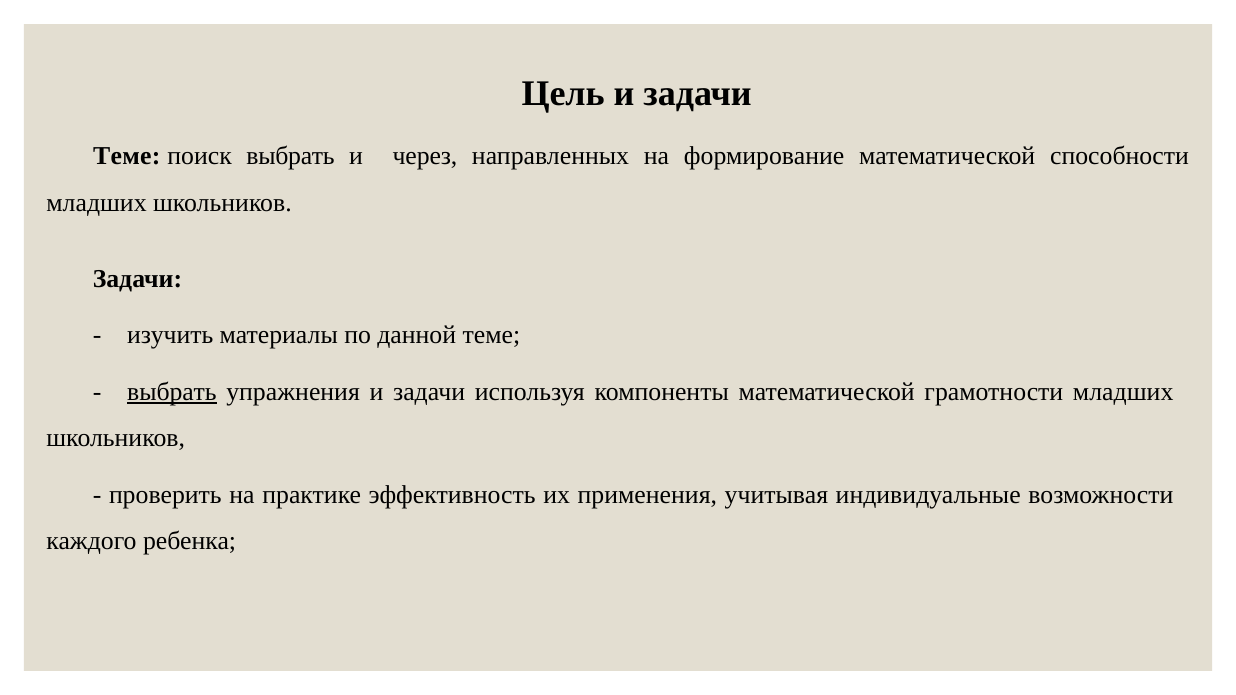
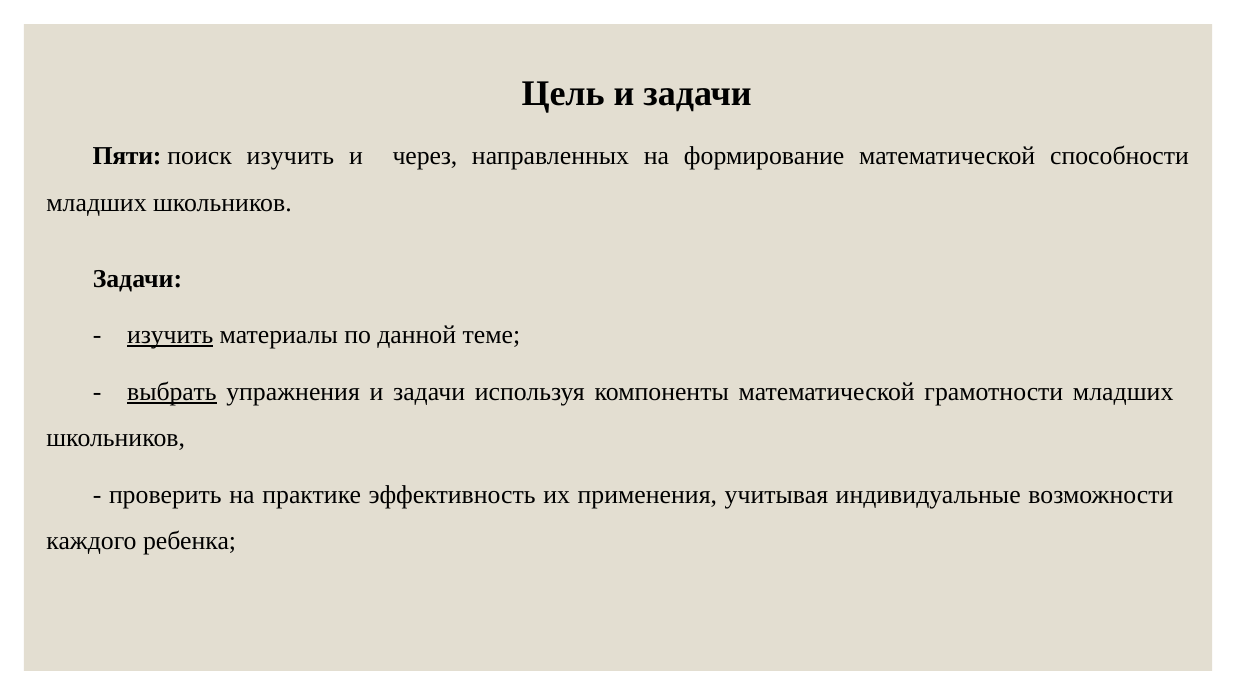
Теме at (127, 156): Теме -> Пяти
поиск выбрать: выбрать -> изучить
изучить at (170, 335) underline: none -> present
